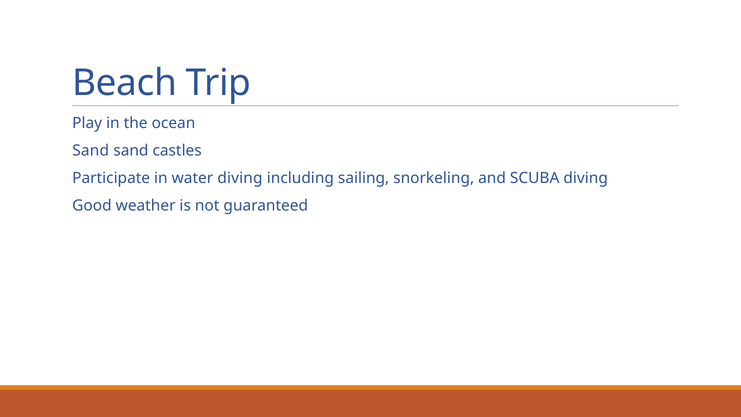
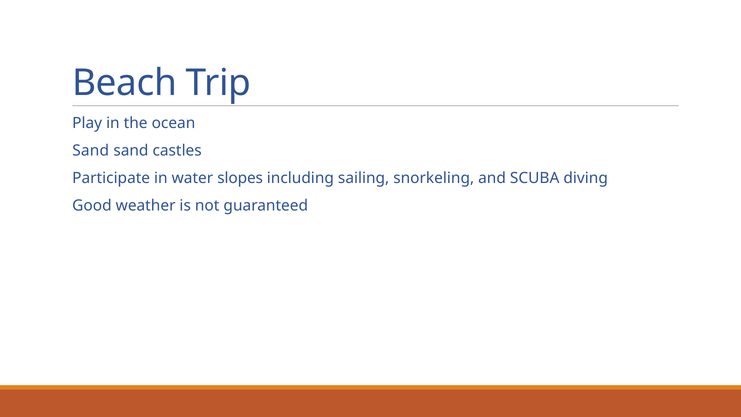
water diving: diving -> slopes
